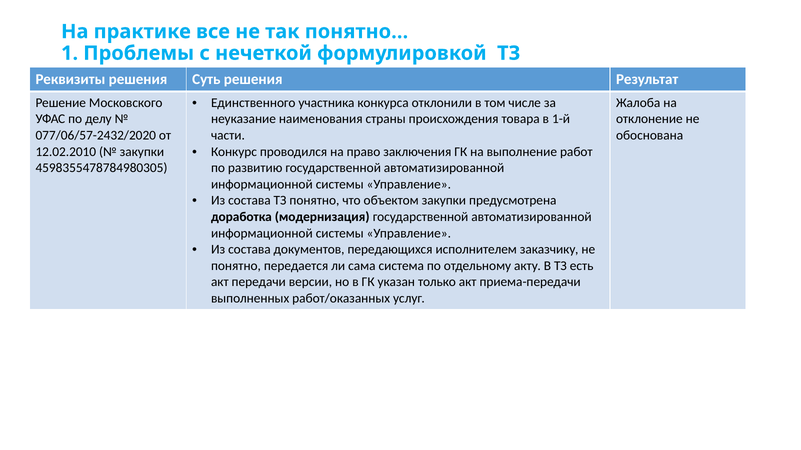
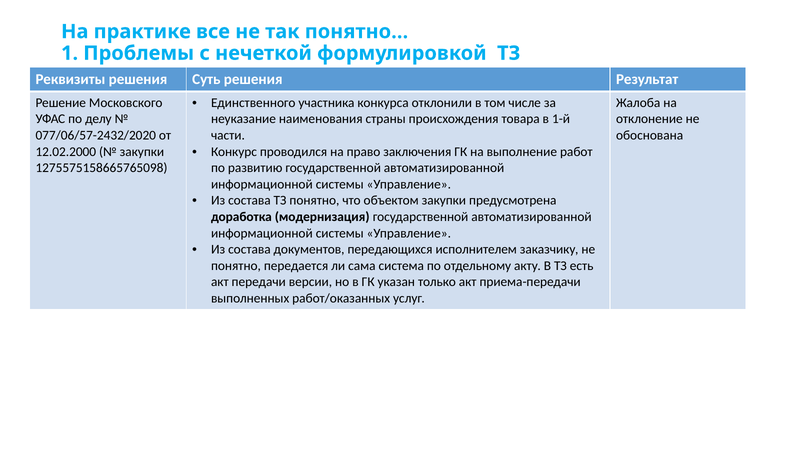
12.02.2010: 12.02.2010 -> 12.02.2000
4598355478784980305: 4598355478784980305 -> 1275575158665765098
